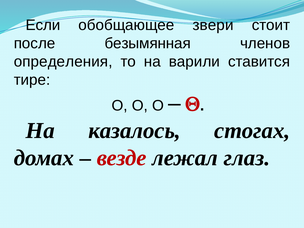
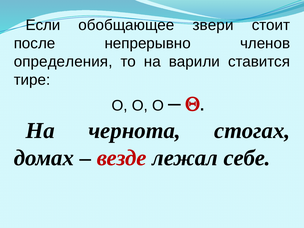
безымянная: безымянная -> непрерывно
казалось: казалось -> чернота
глаз: глаз -> себе
